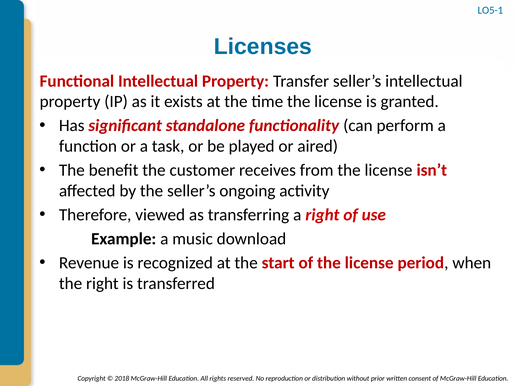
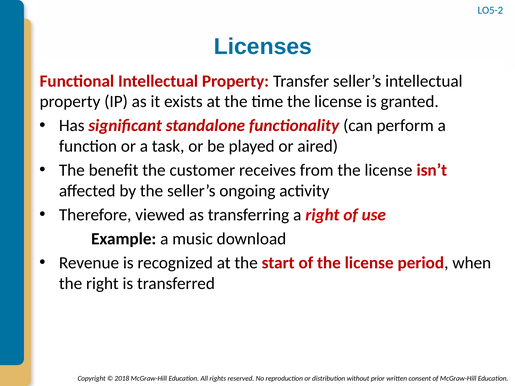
LO5-1: LO5-1 -> LO5-2
